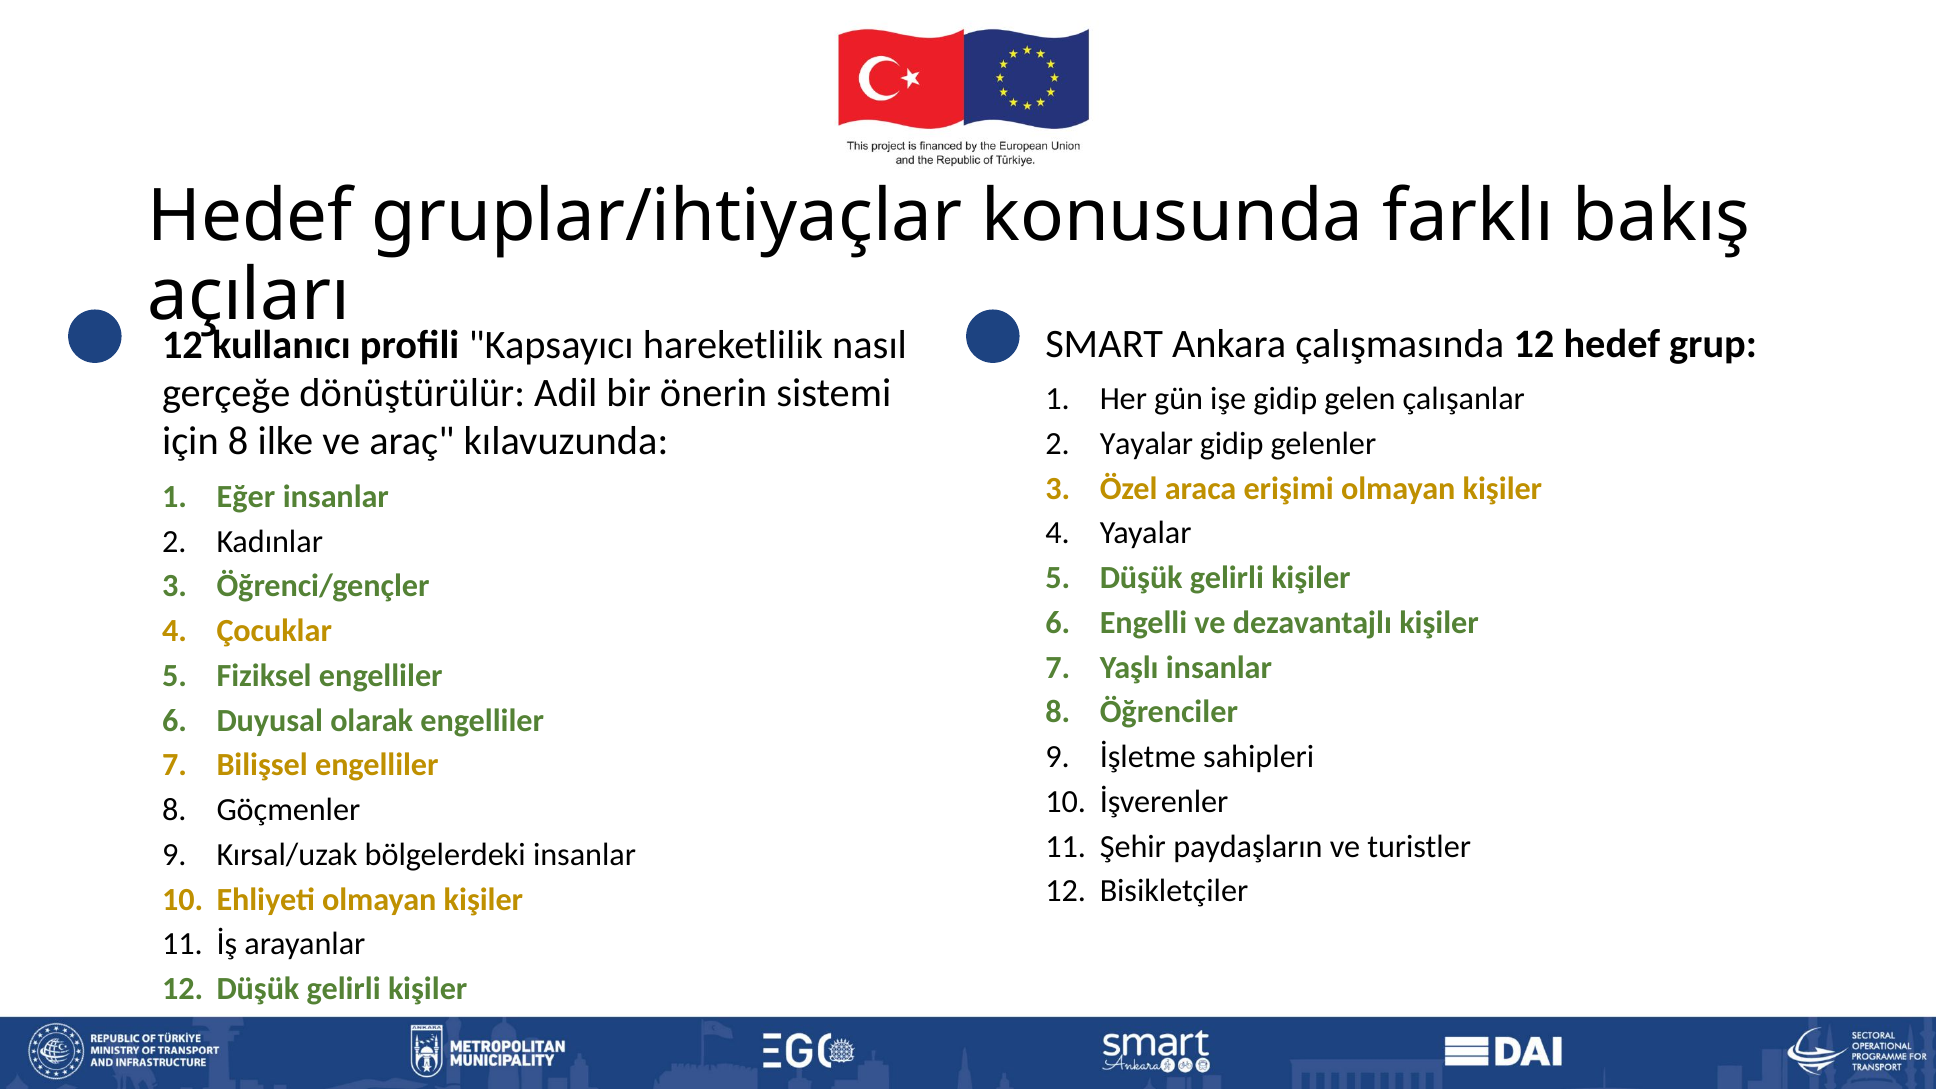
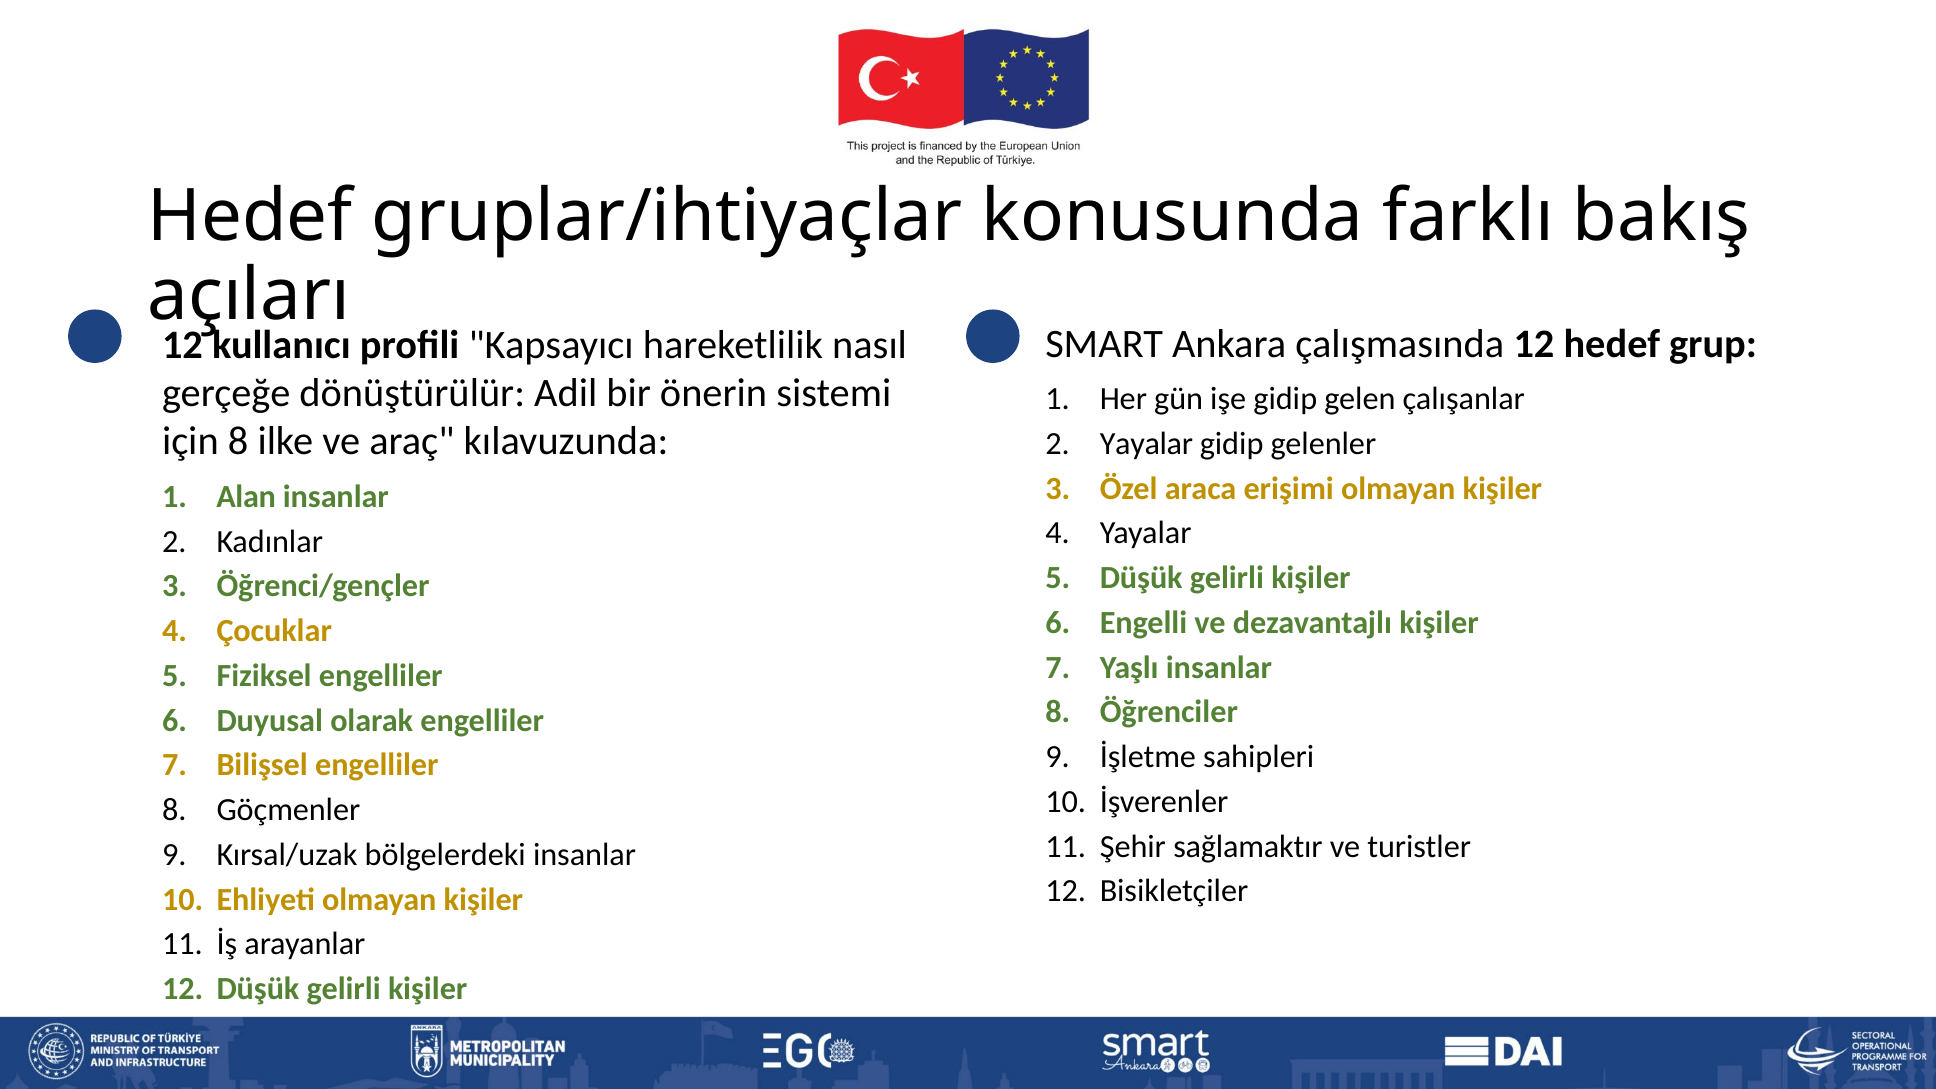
Eğer: Eğer -> Alan
paydaşların: paydaşların -> sağlamaktır
